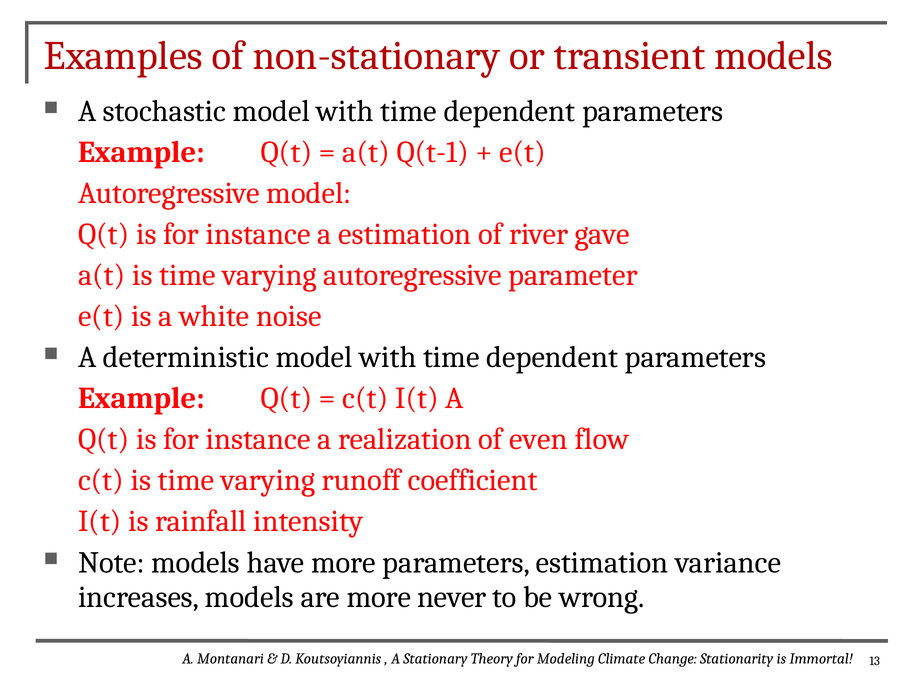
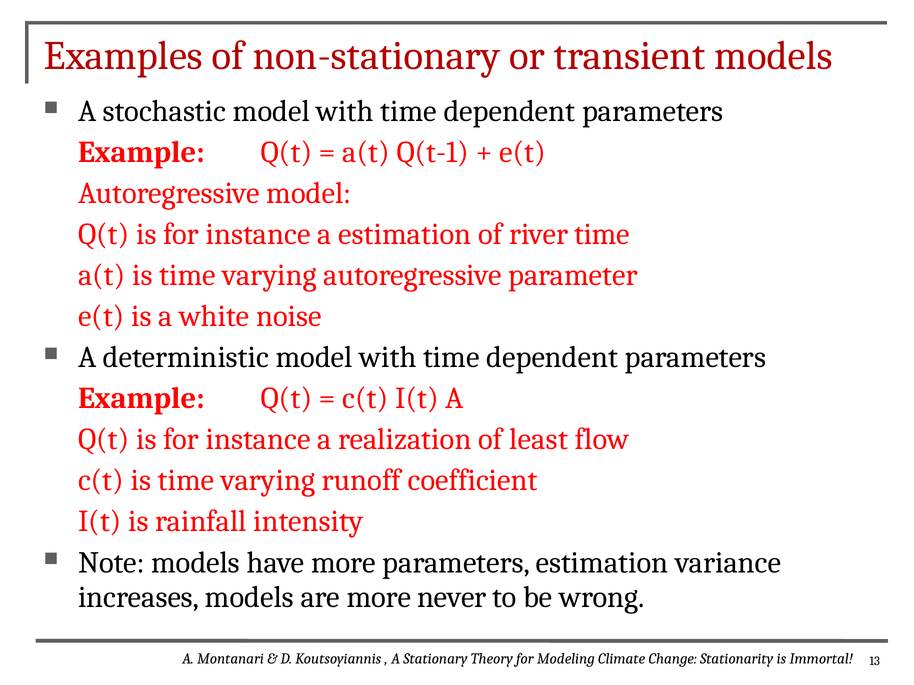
river gave: gave -> time
even: even -> least
